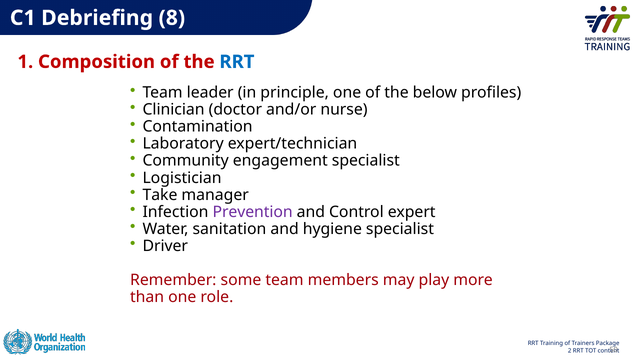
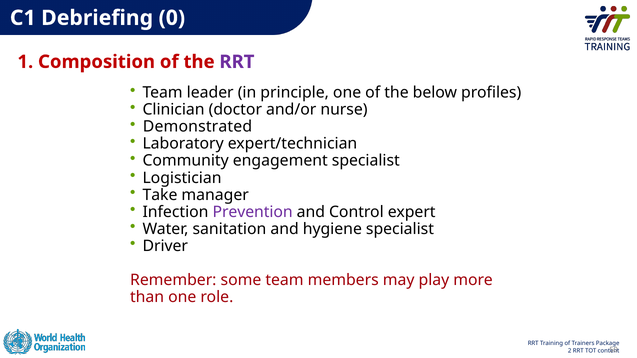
8: 8 -> 0
RRT at (237, 62) colour: blue -> purple
Contamination: Contamination -> Demonstrated
